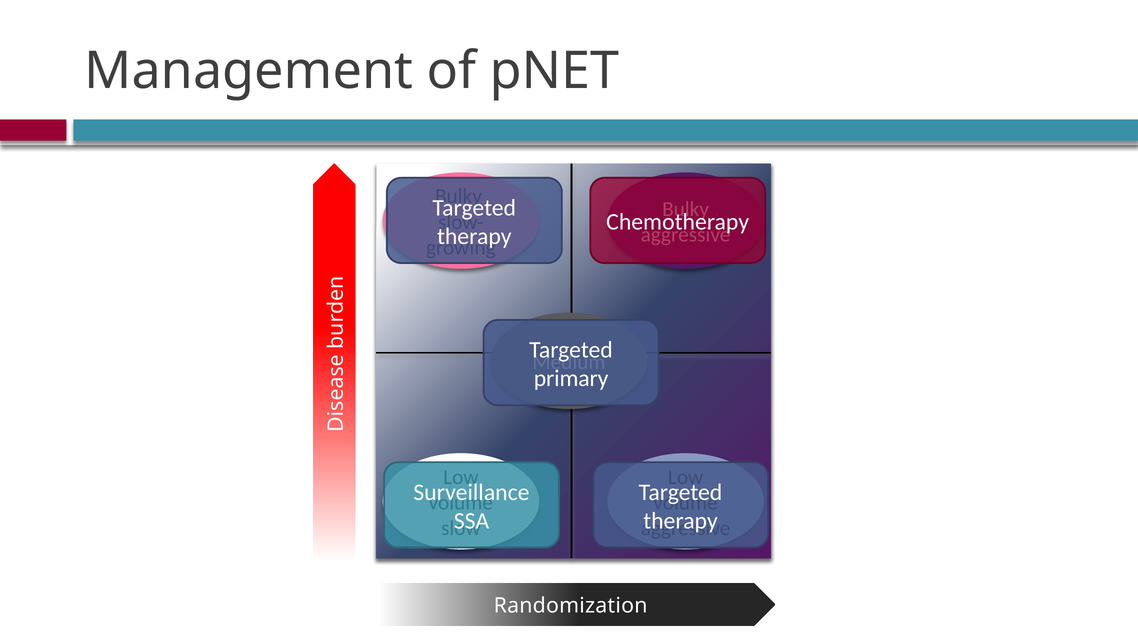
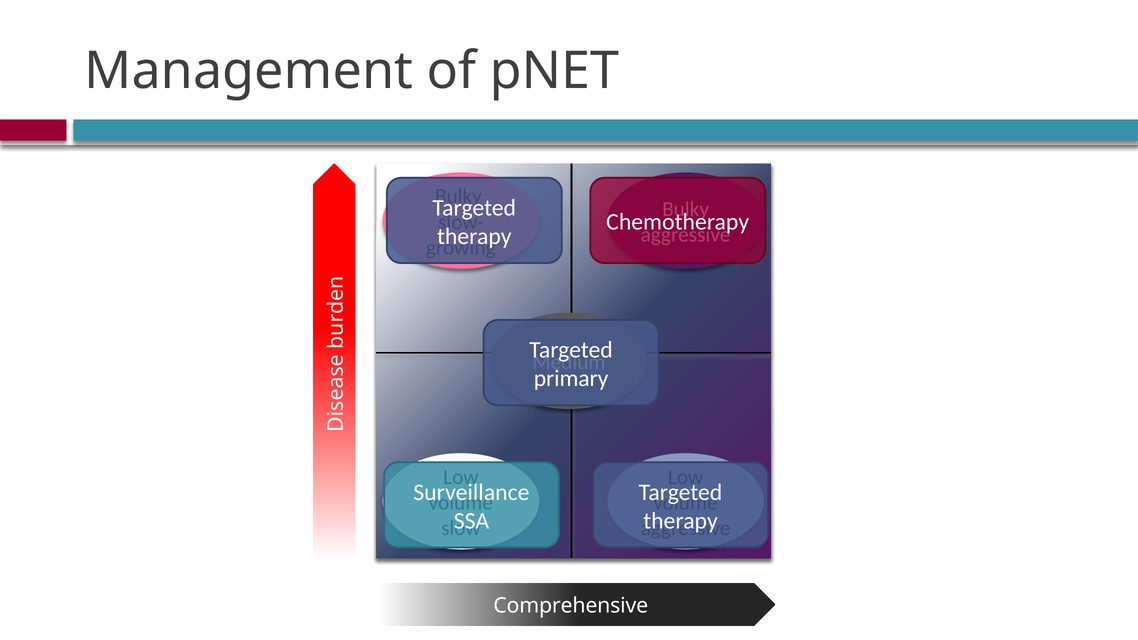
Randomization: Randomization -> Comprehensive
